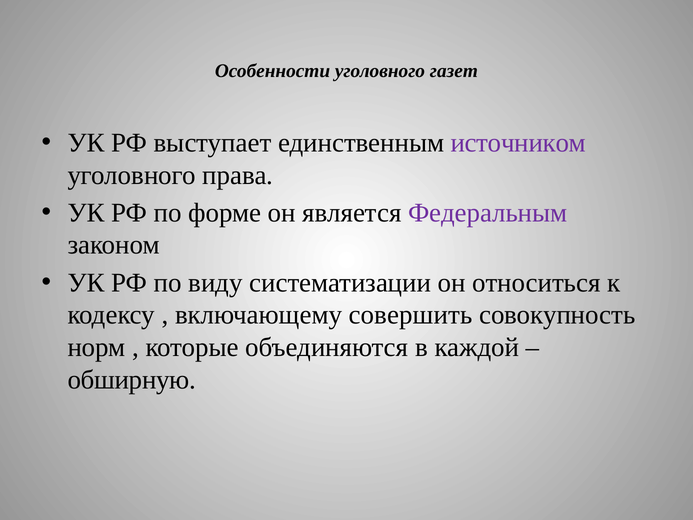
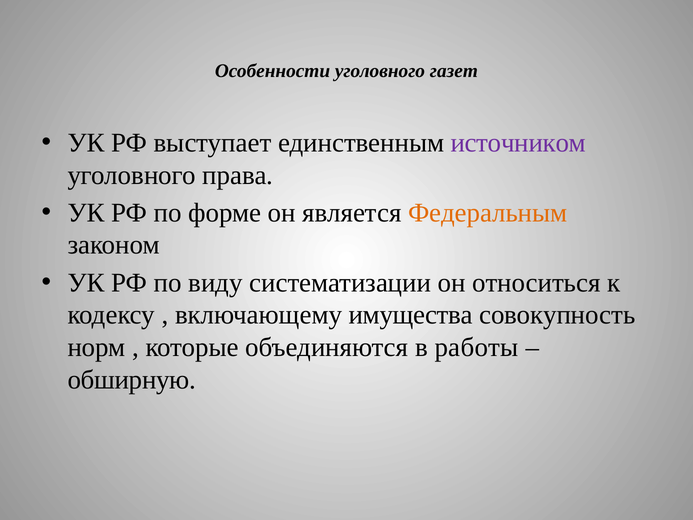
Федеральным colour: purple -> orange
совершить: совершить -> имущества
каждой: каждой -> работы
